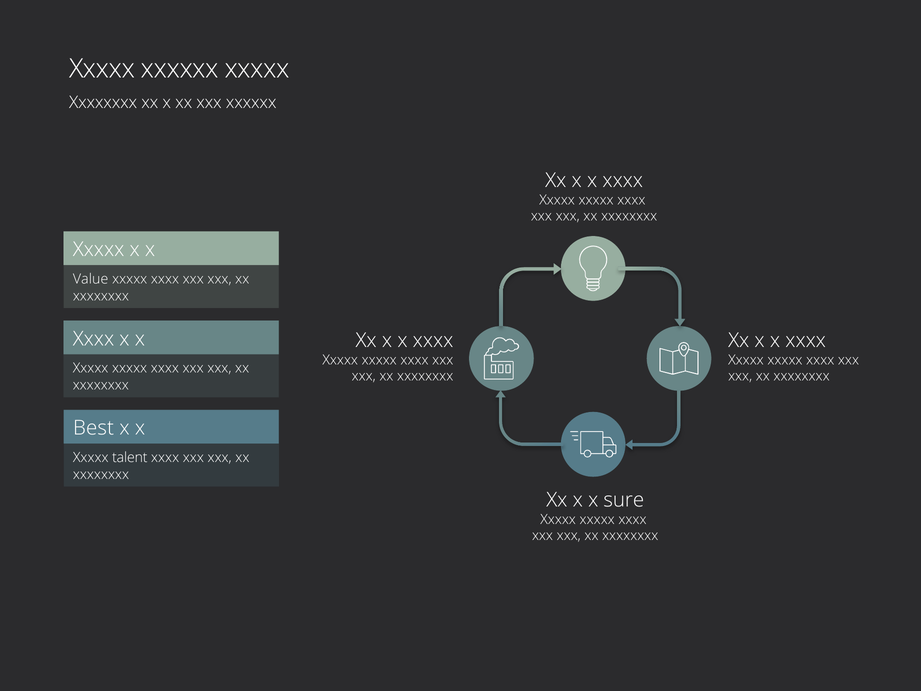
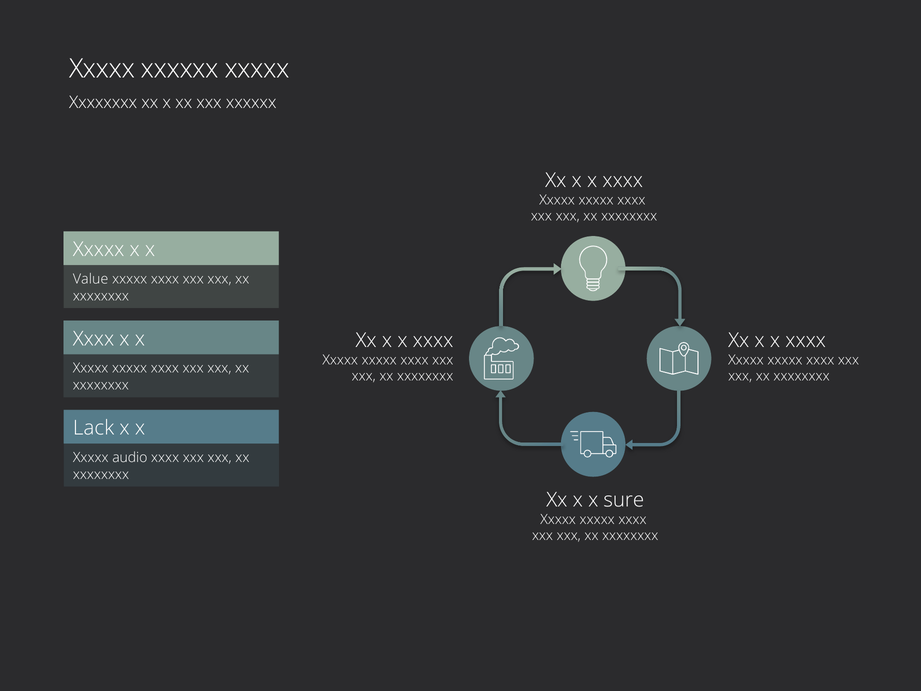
Best: Best -> Lack
talent: talent -> audio
